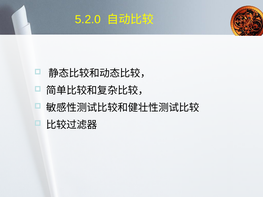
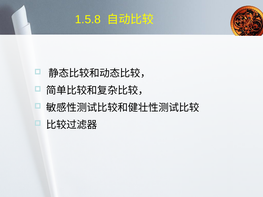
5.2.0: 5.2.0 -> 1.5.8
